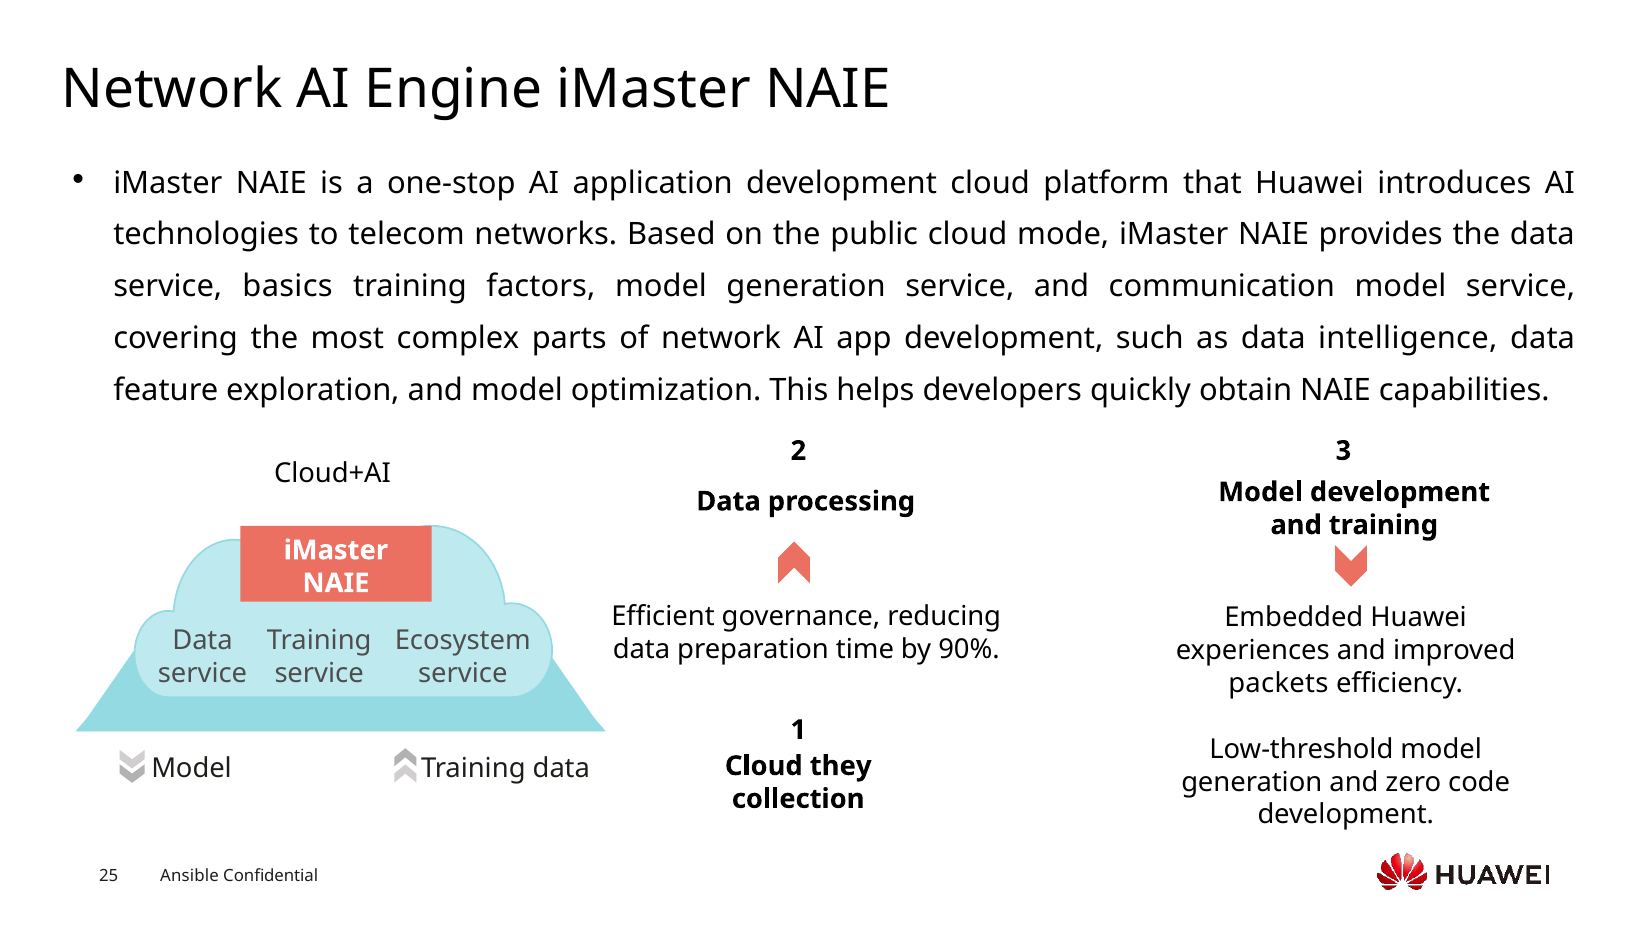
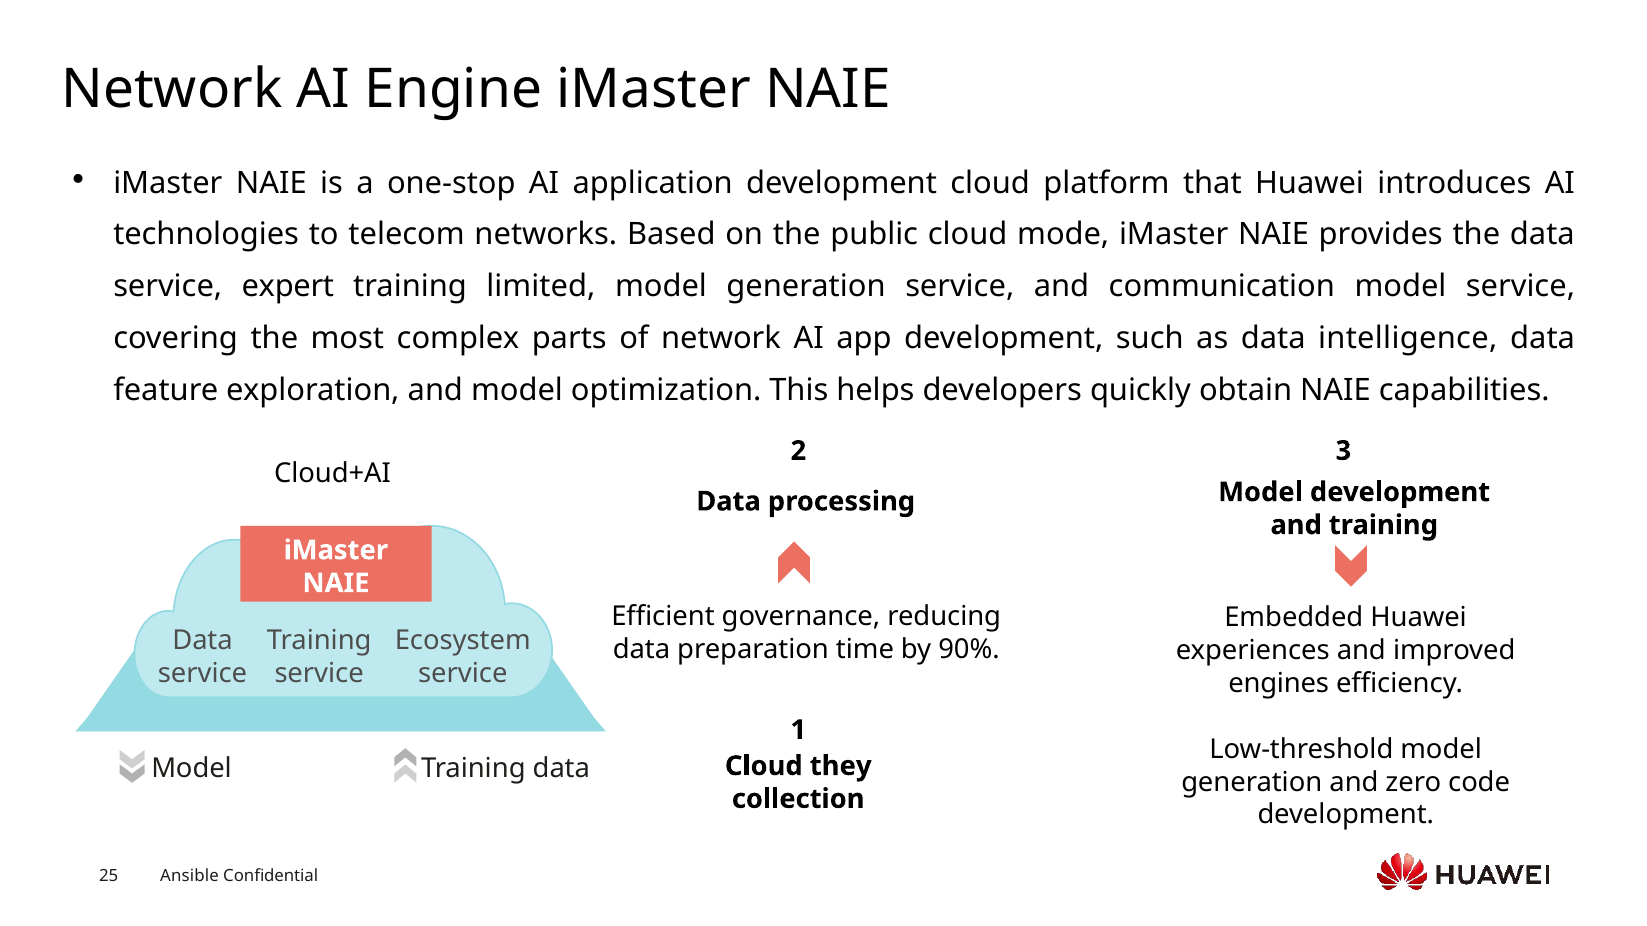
basics: basics -> expert
factors: factors -> limited
packets: packets -> engines
